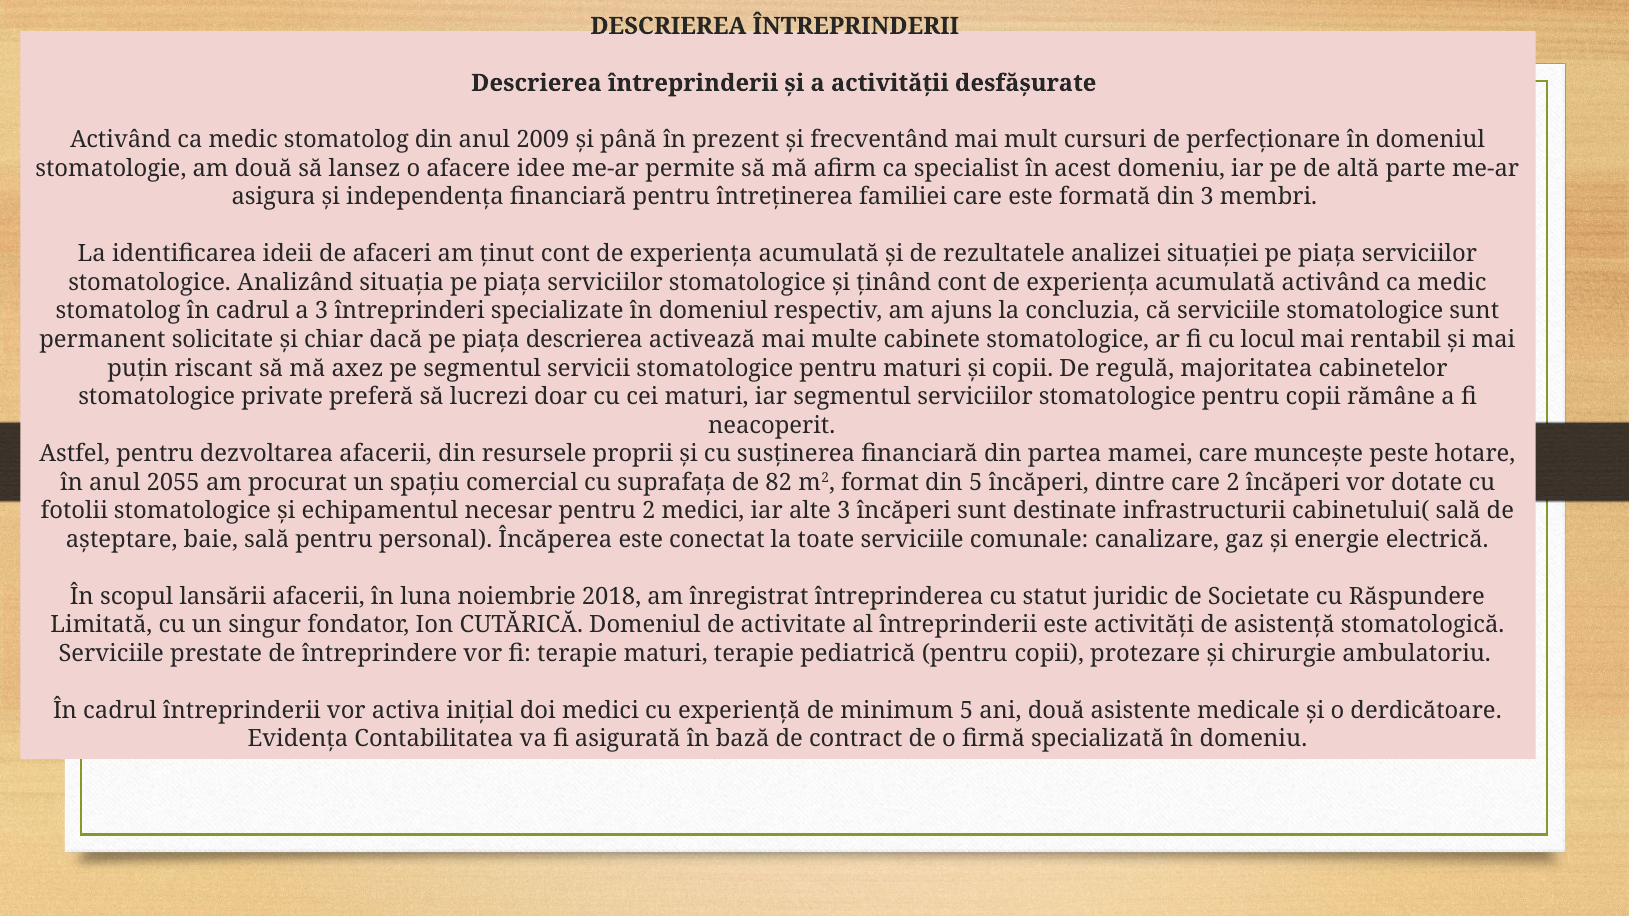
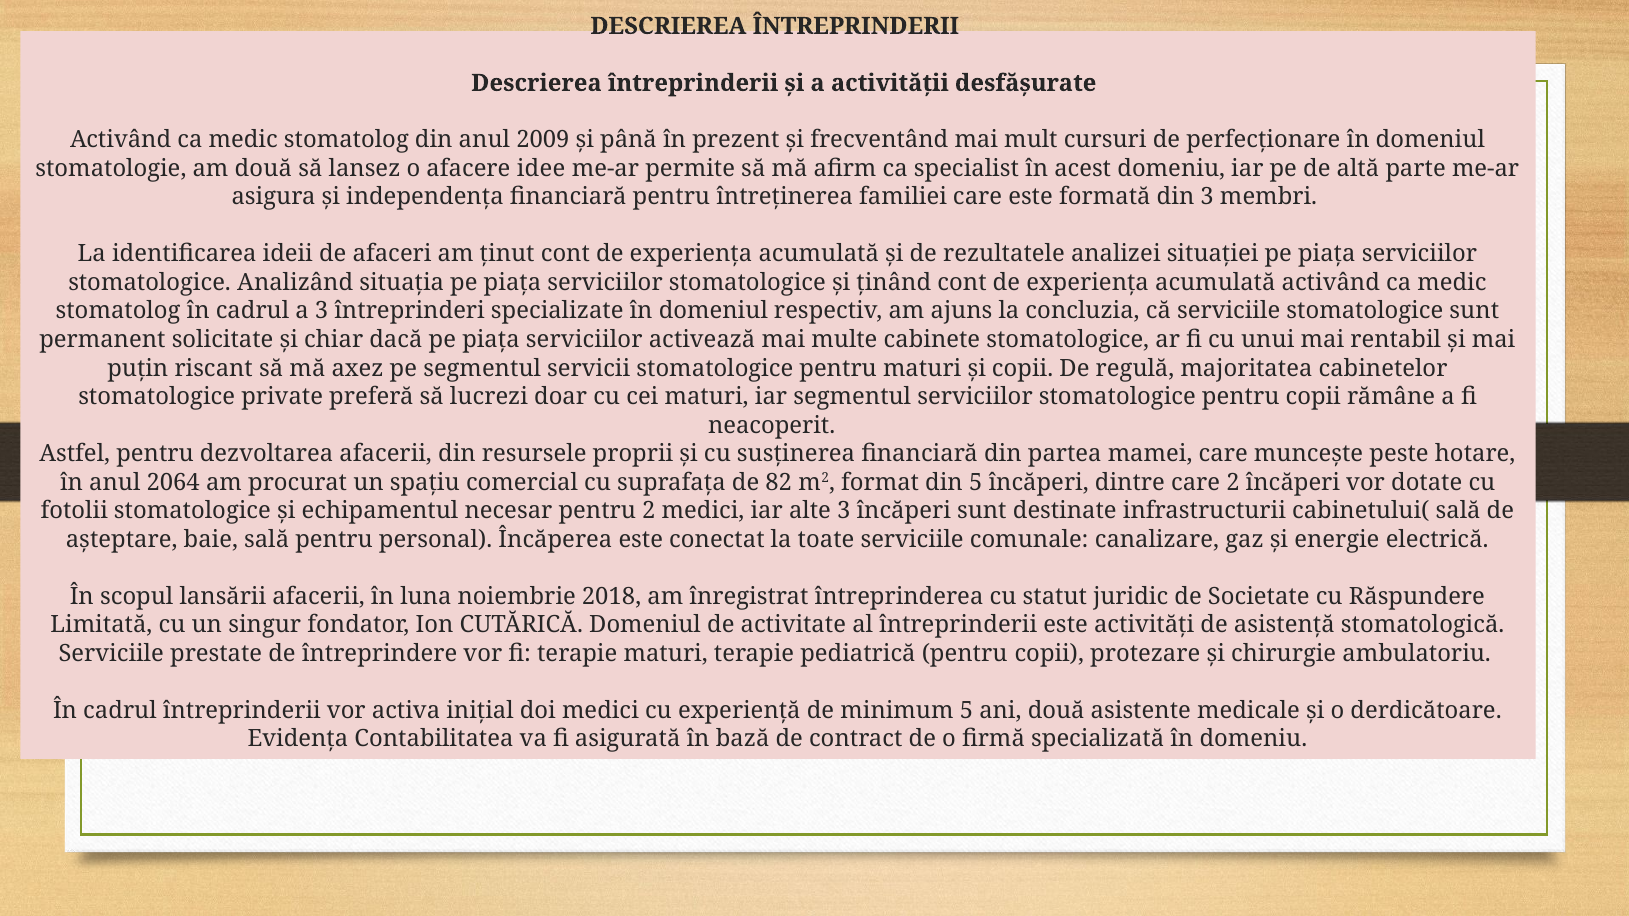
dacă pe piața descrierea: descrierea -> serviciilor
locul: locul -> unui
2055: 2055 -> 2064
